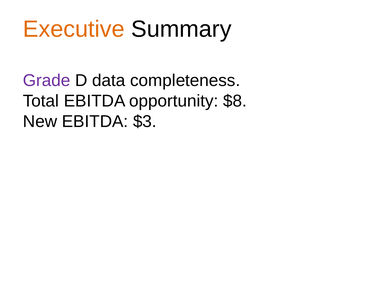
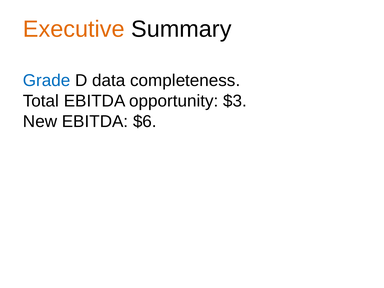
Grade colour: purple -> blue
$8: $8 -> $3
$3: $3 -> $6
